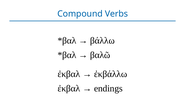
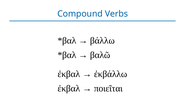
endings: endings -> ποιεῖται
